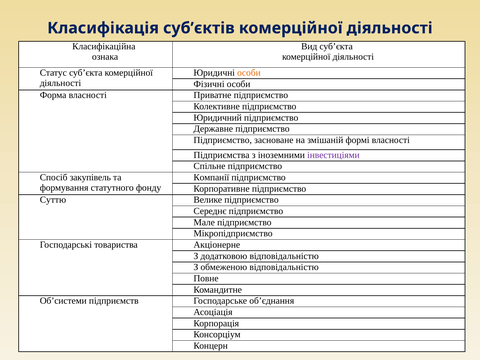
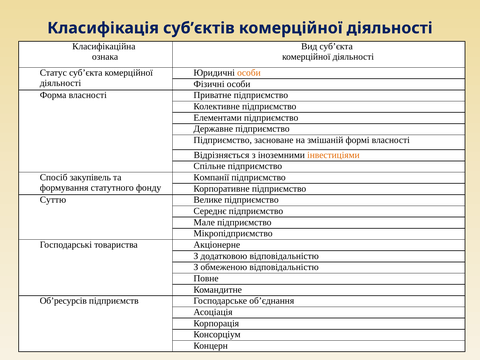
Юридичний: Юридичний -> Елементами
Підприємства: Підприємства -> Відрізняється
інвестиціями colour: purple -> orange
Об’системи: Об’системи -> Об’ресурсів
